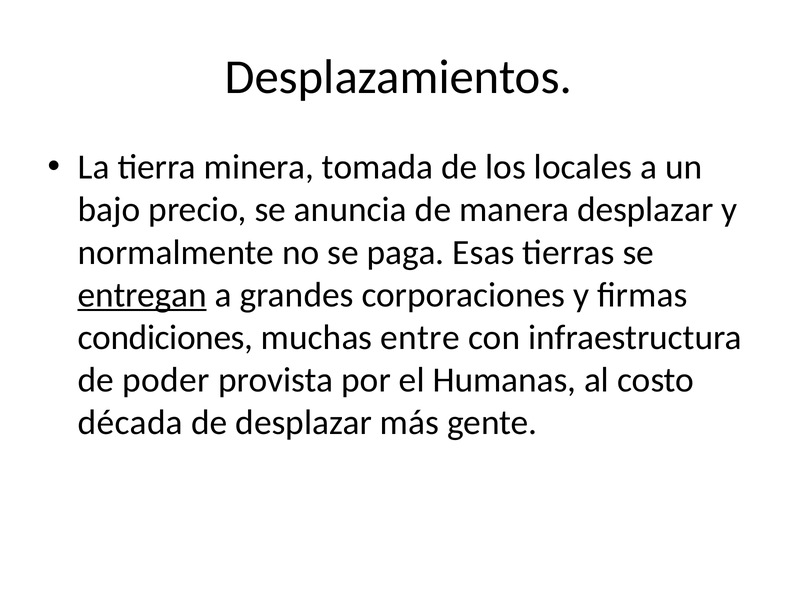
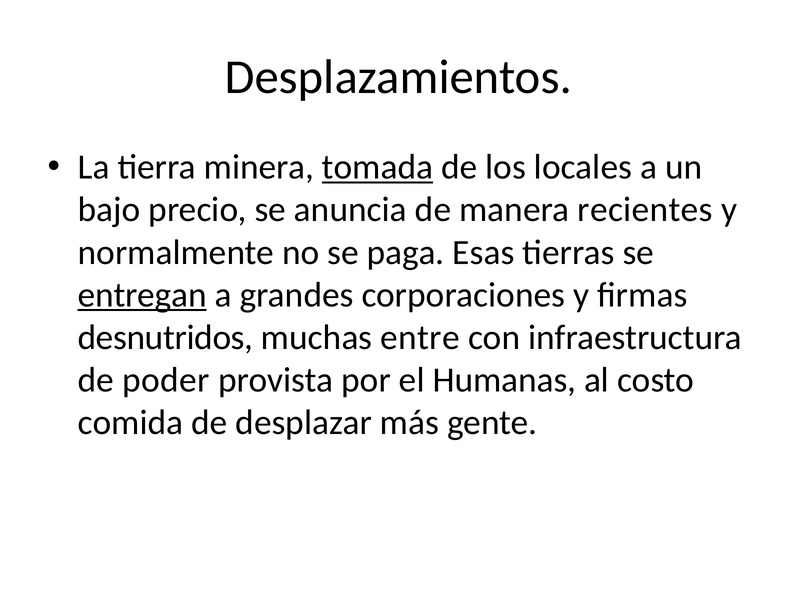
tomada underline: none -> present
manera desplazar: desplazar -> recientes
condiciones: condiciones -> desnutridos
década: década -> comida
